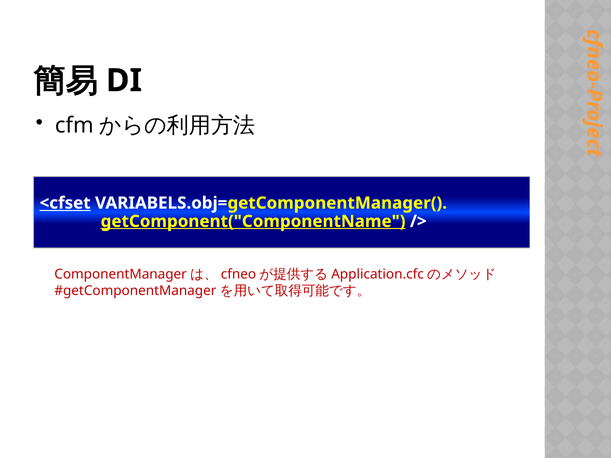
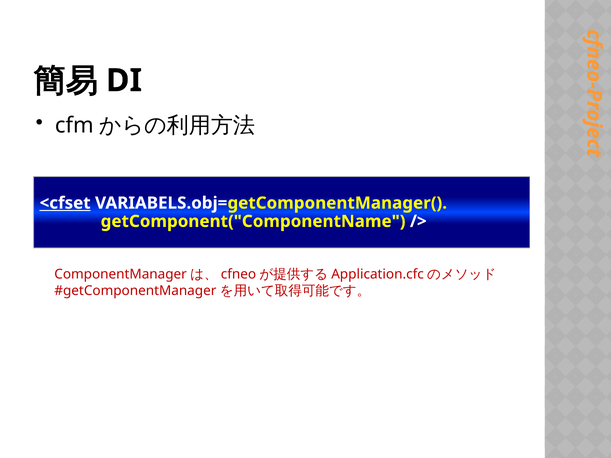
getComponent("ComponentName underline: present -> none
